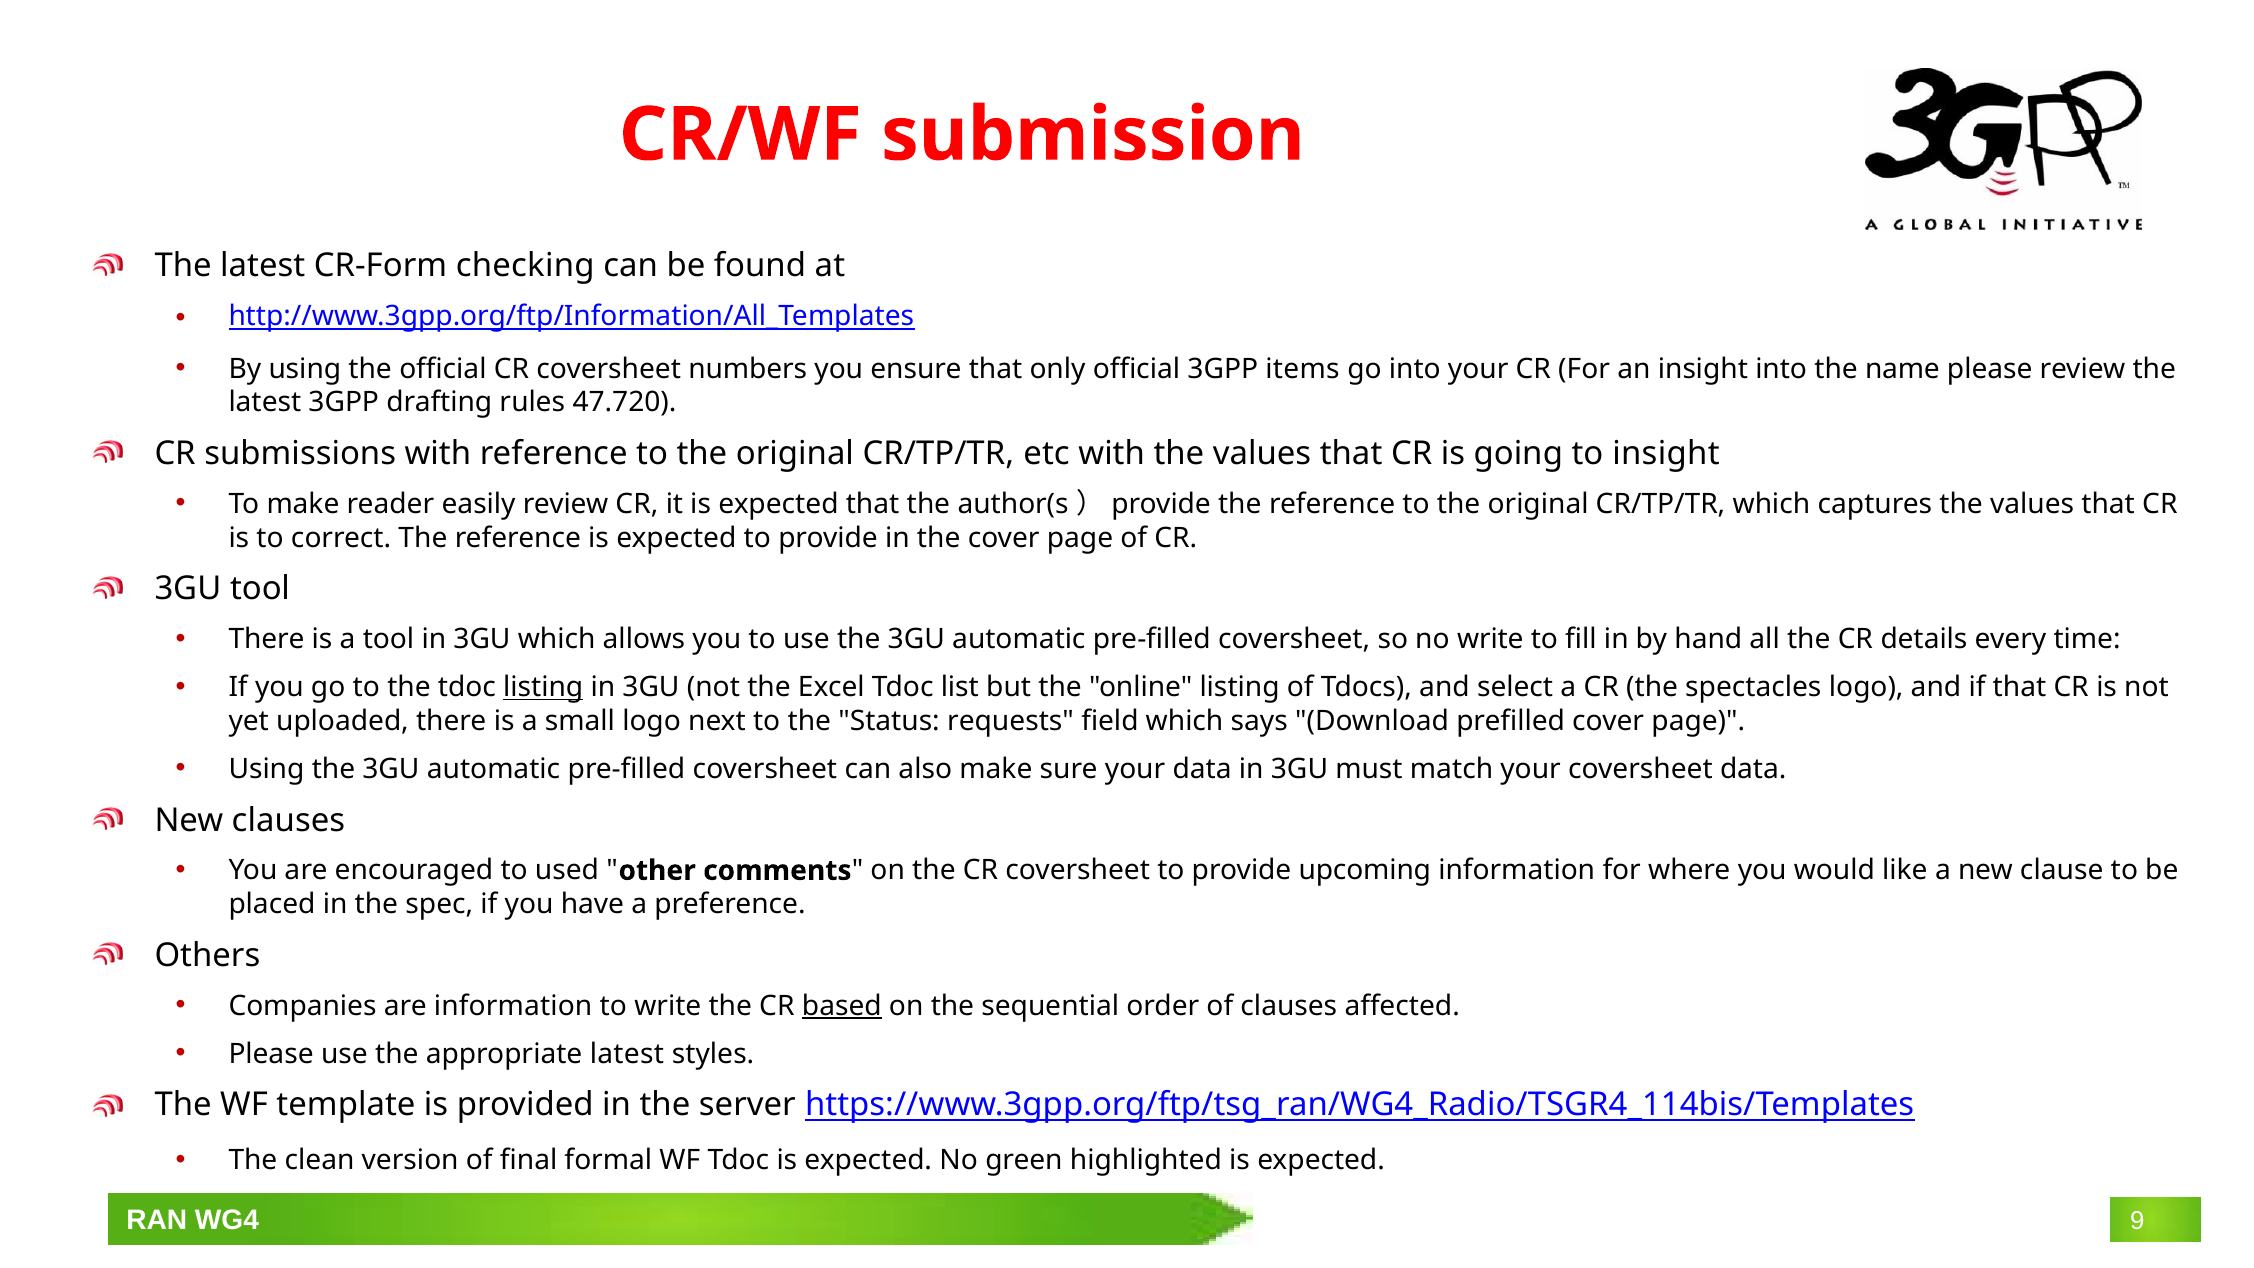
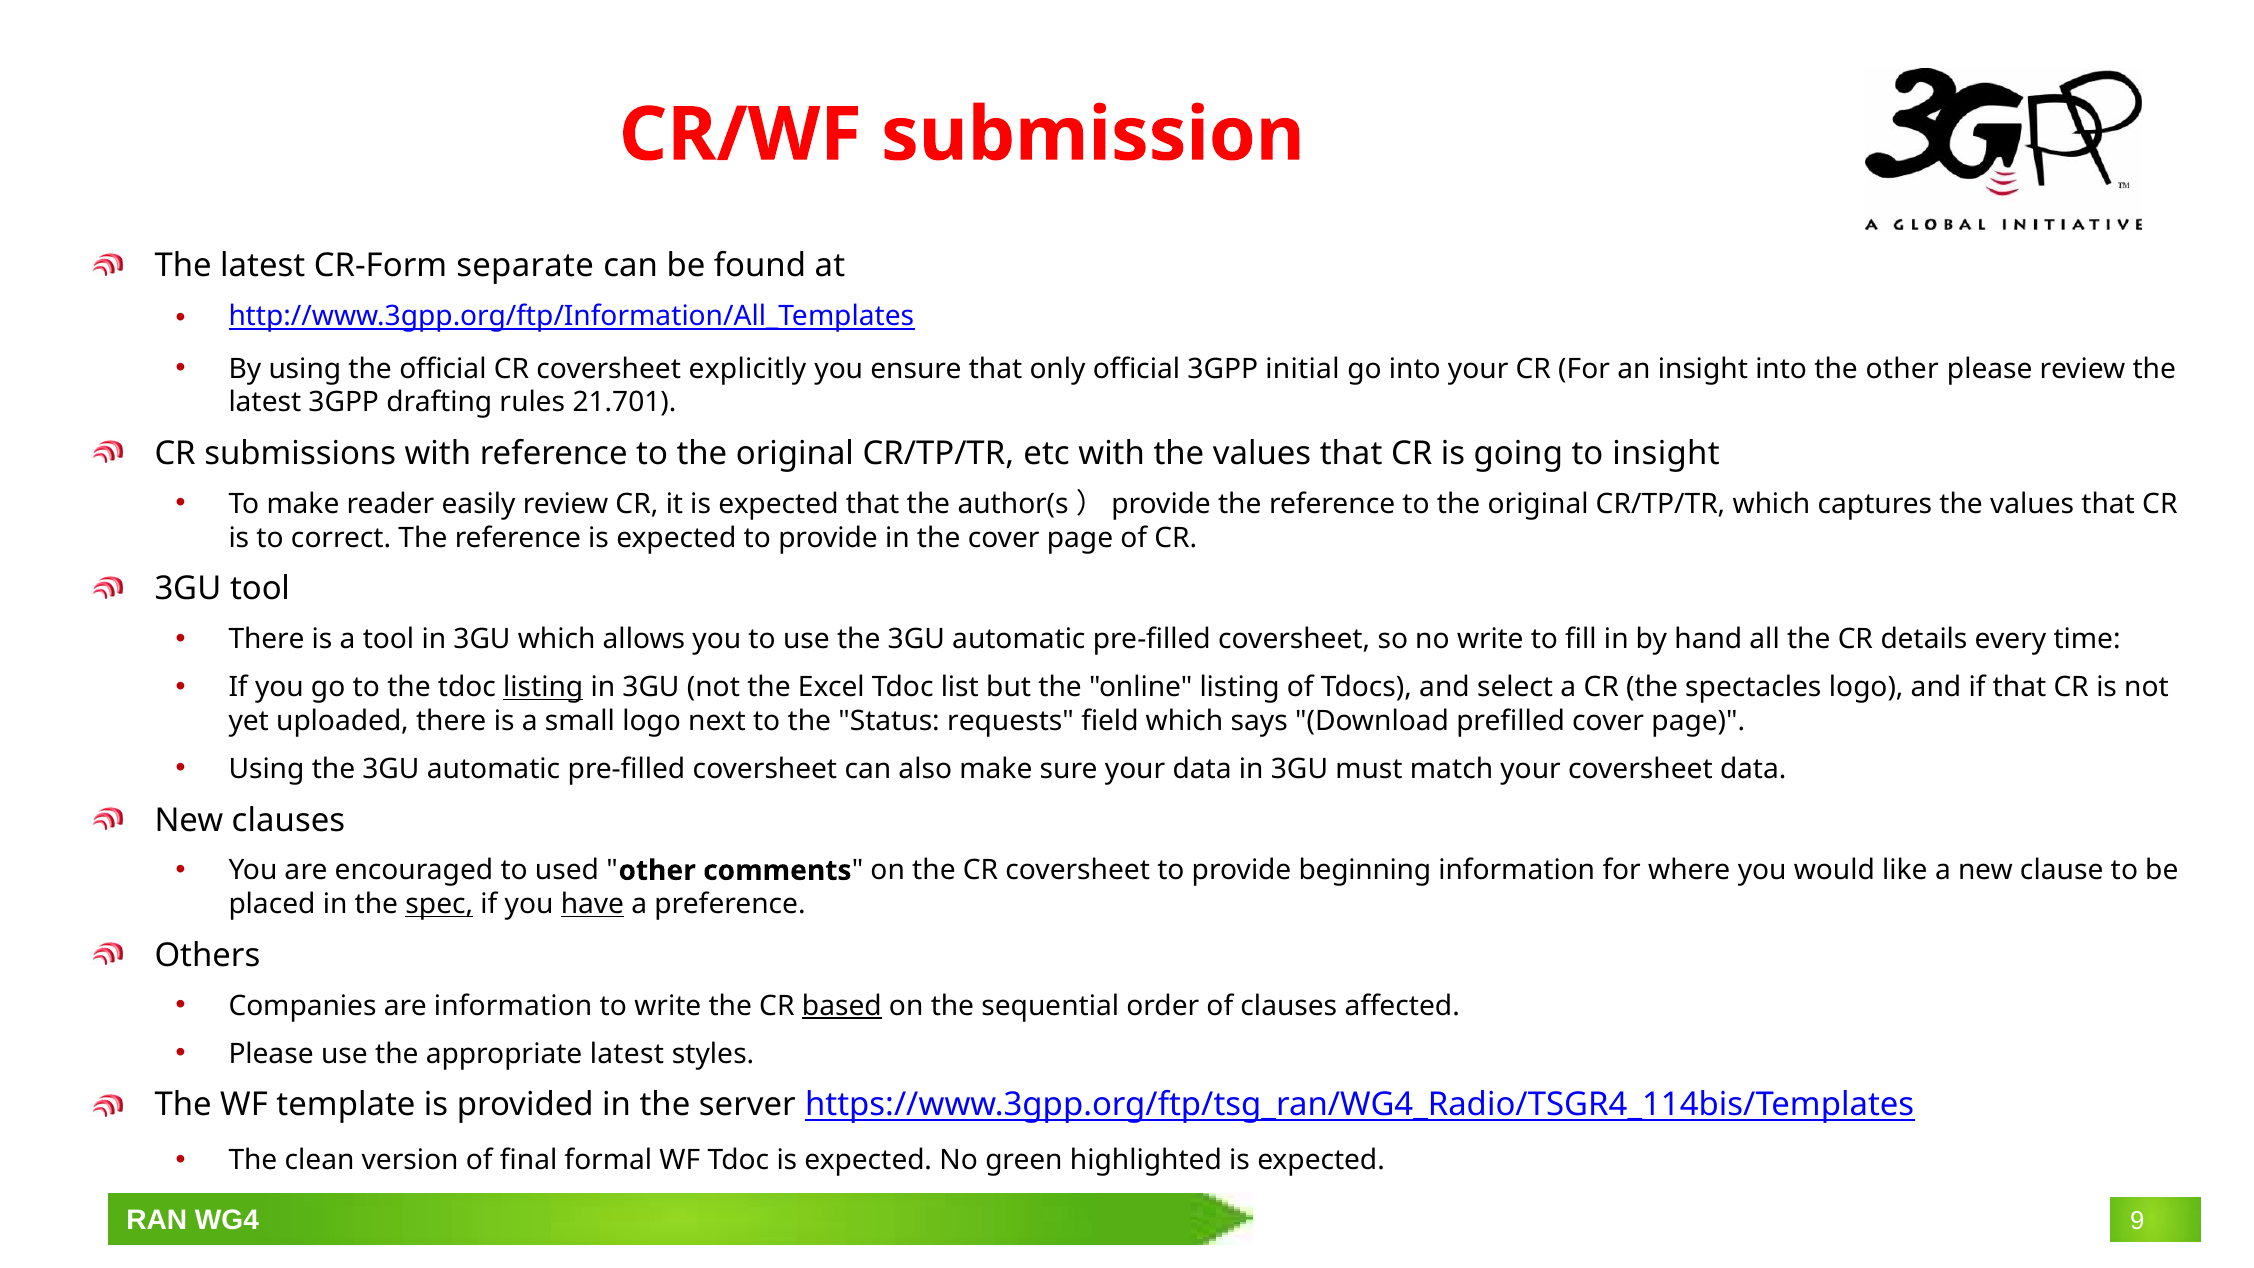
checking: checking -> separate
numbers: numbers -> explicitly
items: items -> initial
the name: name -> other
47.720: 47.720 -> 21.701
upcoming: upcoming -> beginning
spec underline: none -> present
have underline: none -> present
